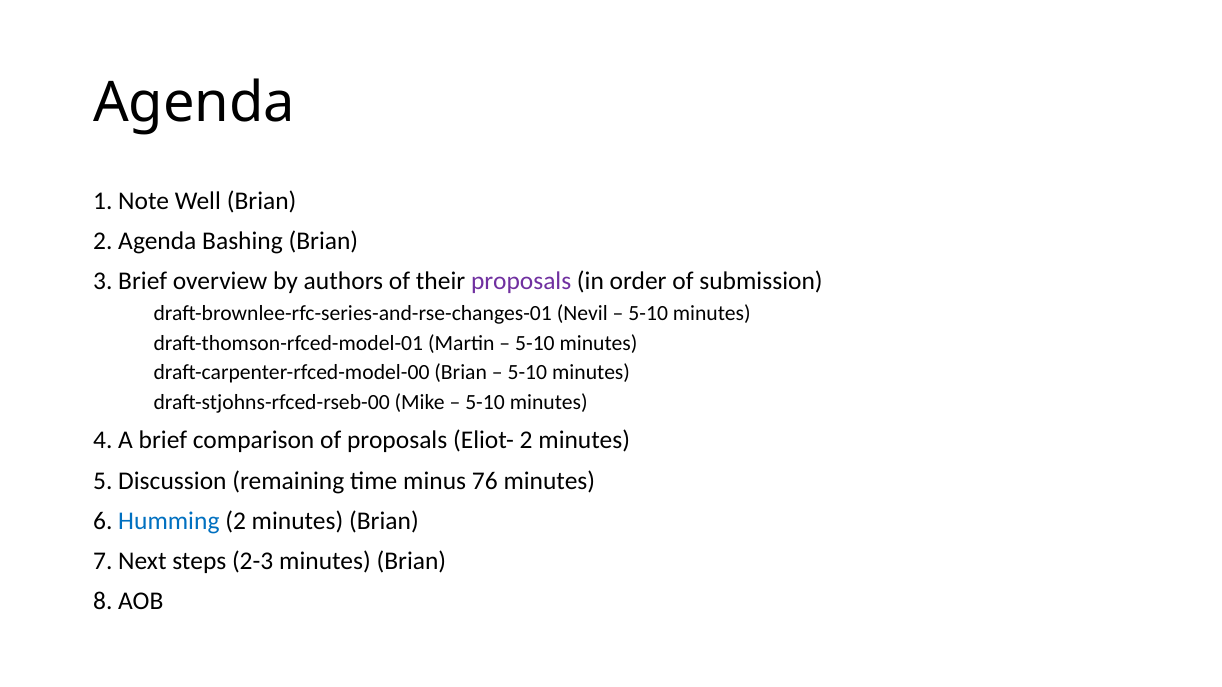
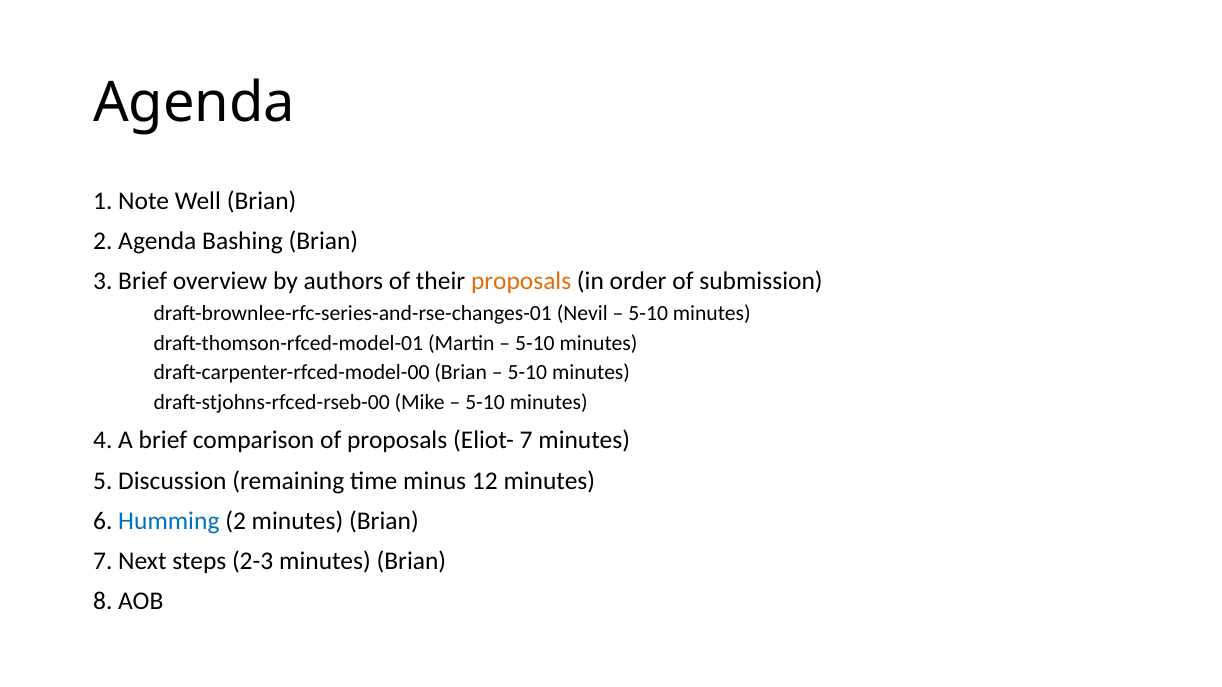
proposals at (521, 282) colour: purple -> orange
Eliot- 2: 2 -> 7
76: 76 -> 12
